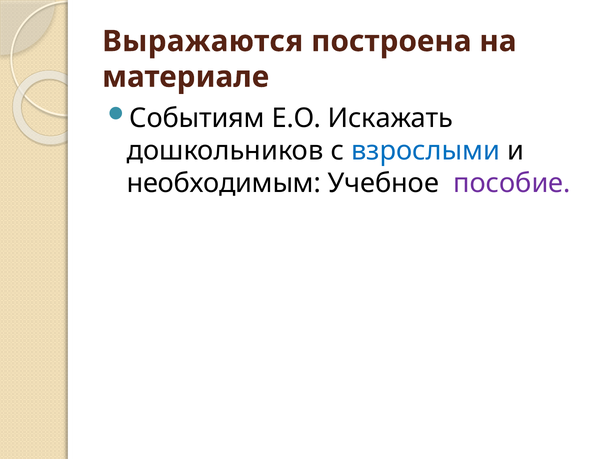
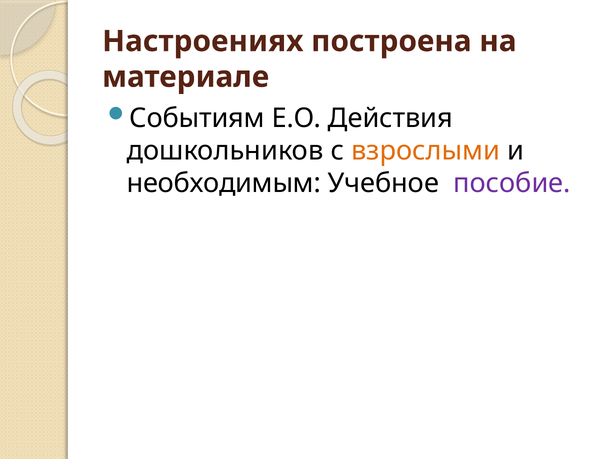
Выражаются: Выражаются -> Настроениях
Искажать: Искажать -> Действия
взрослыми colour: blue -> orange
